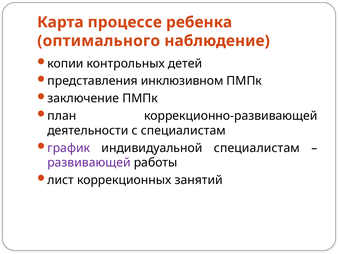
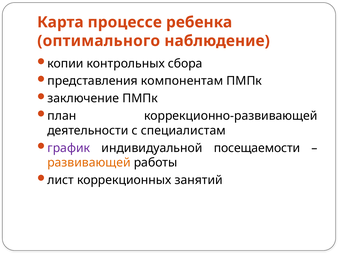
детей: детей -> сбора
инклюзивном: инклюзивном -> компонентам
индивидуальной специалистам: специалистам -> посещаемости
развивающей colour: purple -> orange
